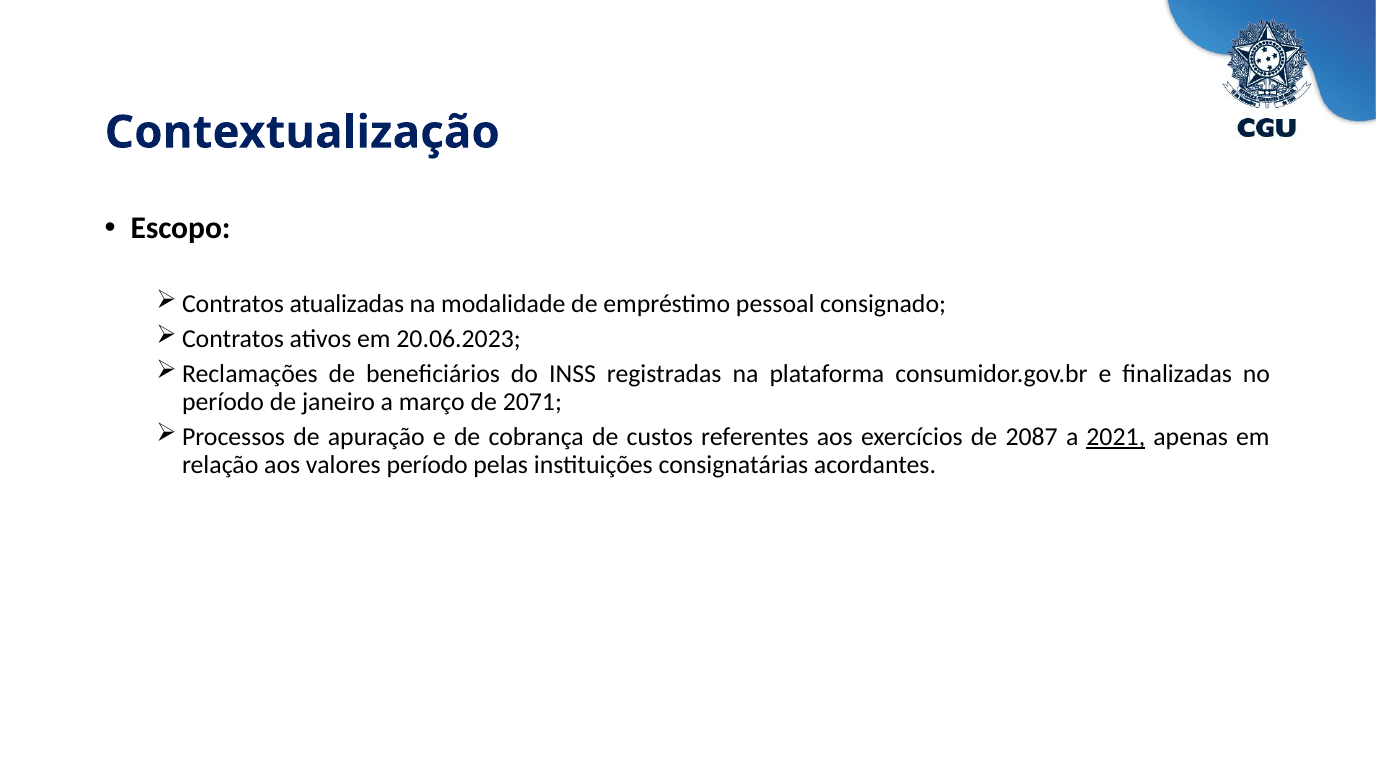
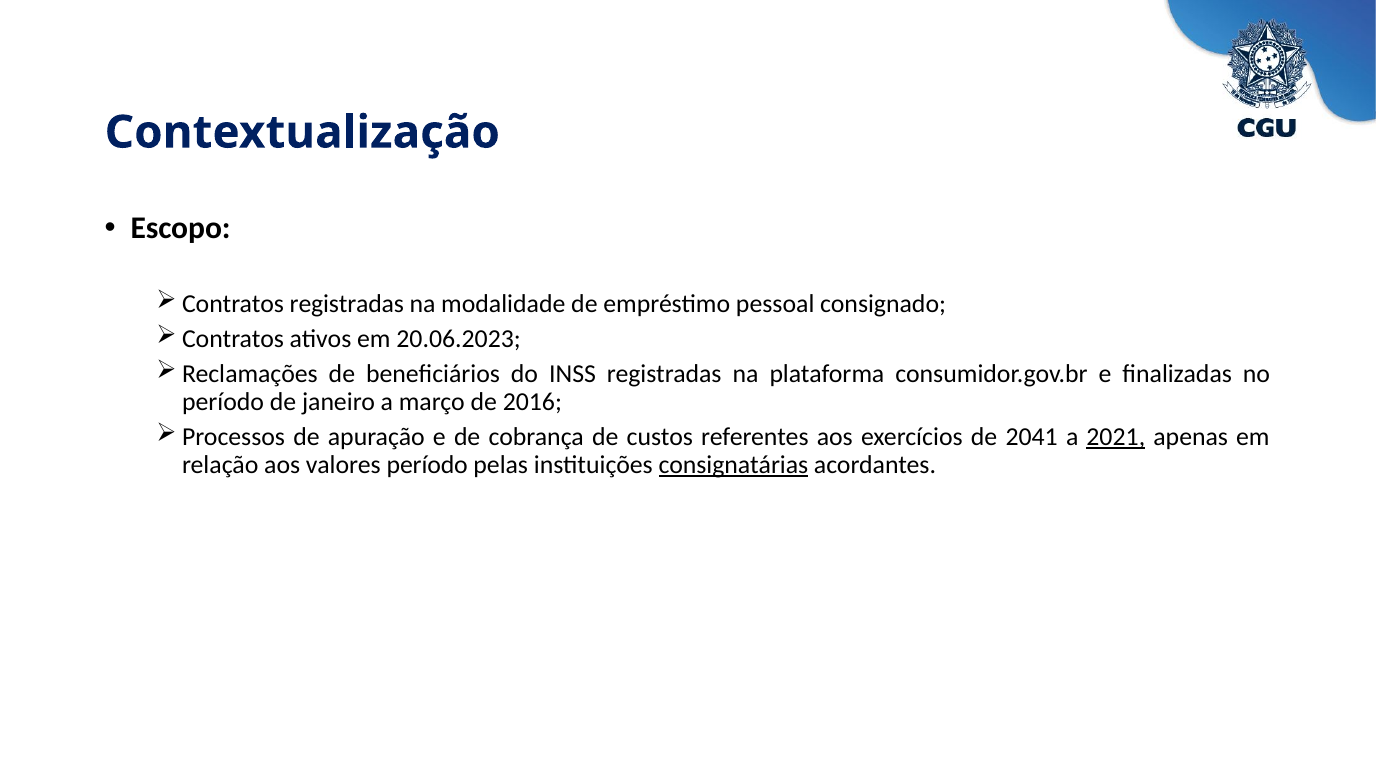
atualizadas at (347, 304): atualizadas -> registradas
2071: 2071 -> 2016
2087: 2087 -> 2041
consignatárias underline: none -> present
